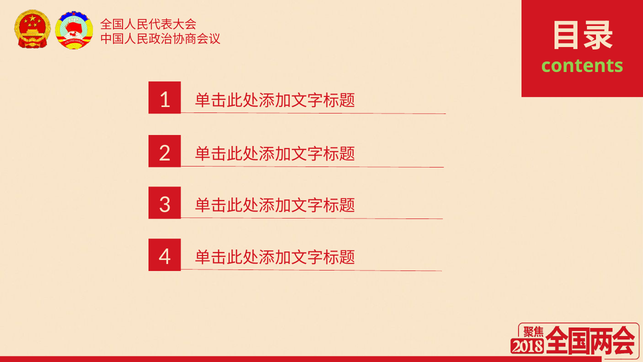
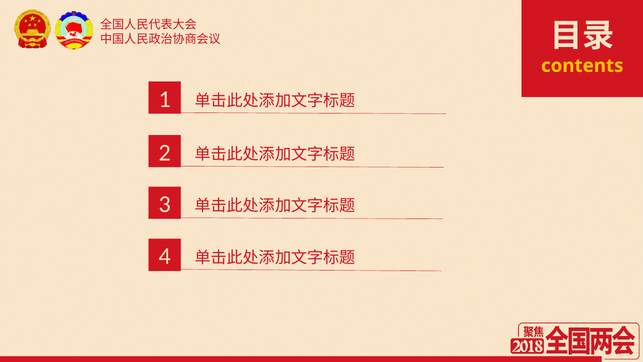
contents colour: light green -> yellow
